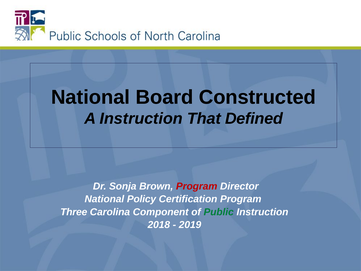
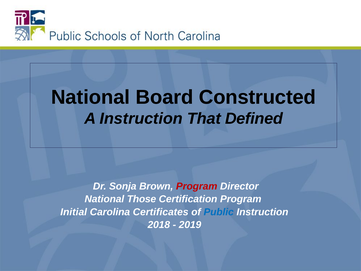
Policy: Policy -> Those
Three: Three -> Initial
Component: Component -> Certificates
Public colour: green -> blue
